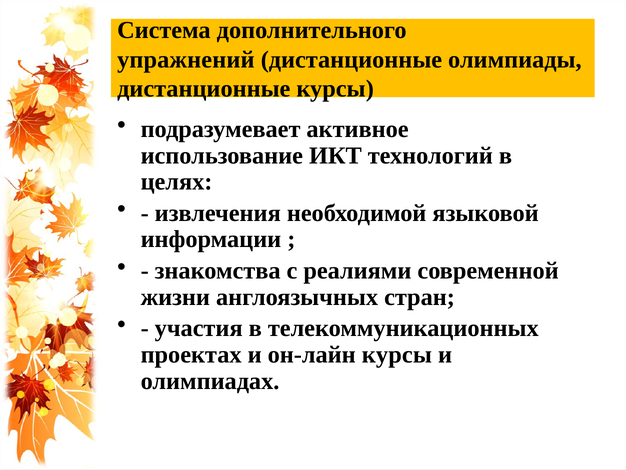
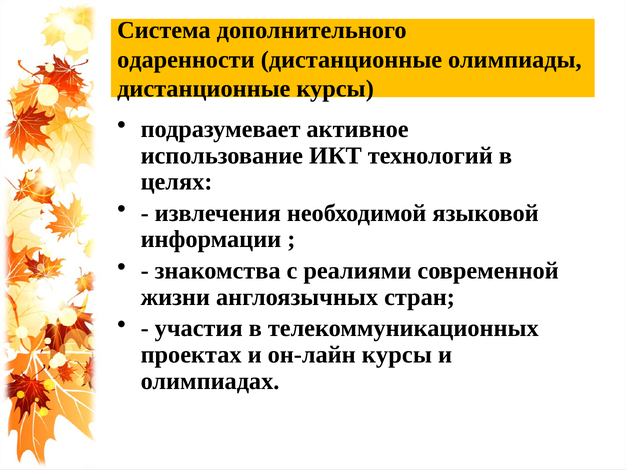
упражнений: упражнений -> одаренности
